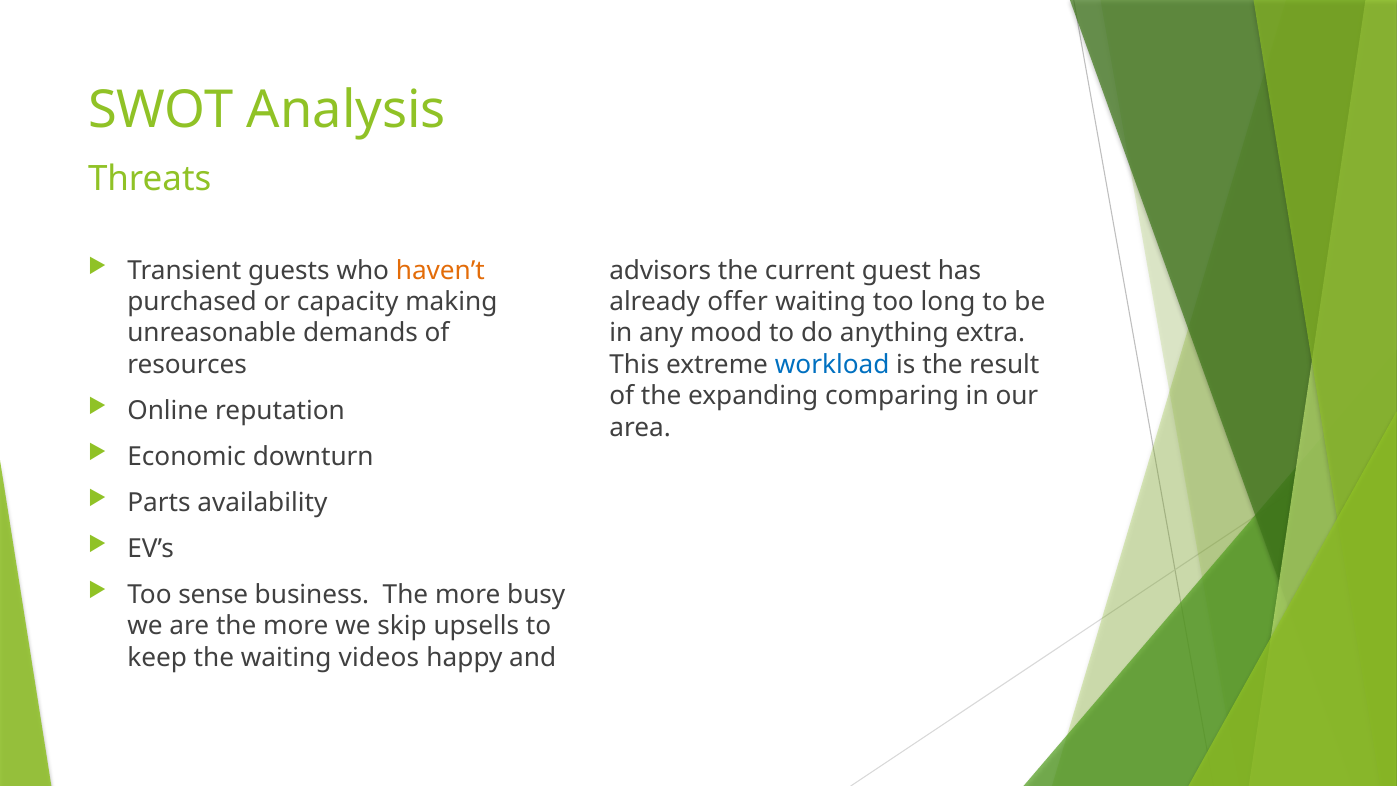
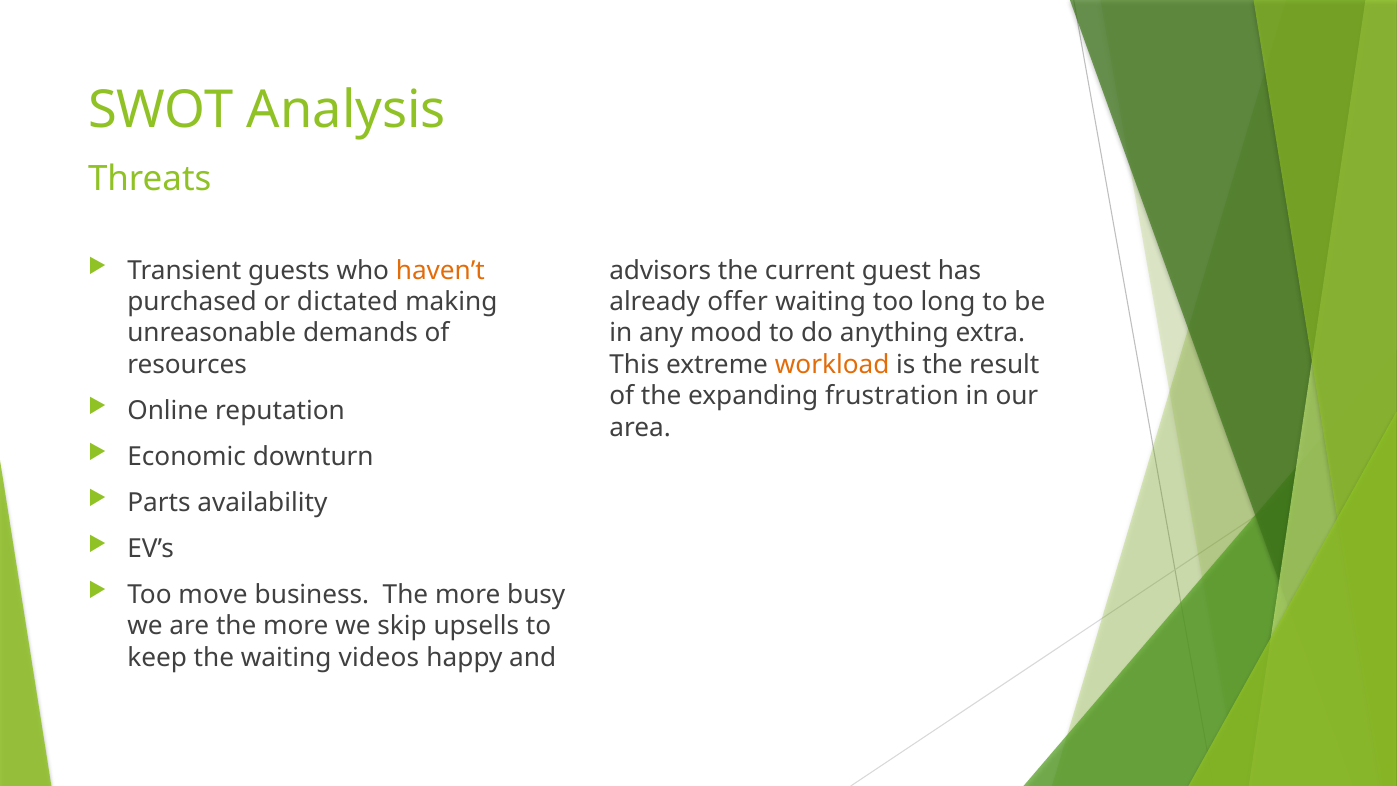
capacity: capacity -> dictated
workload colour: blue -> orange
comparing: comparing -> frustration
sense: sense -> move
